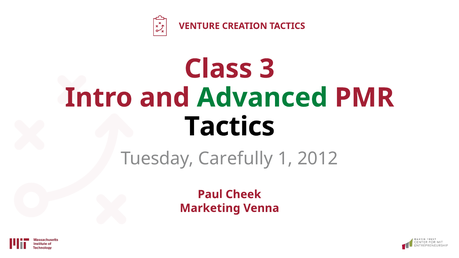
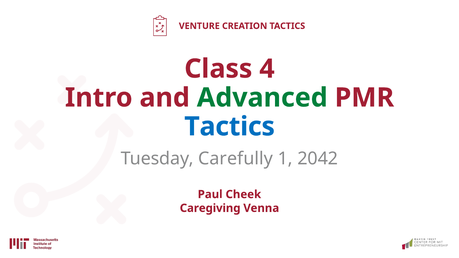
3: 3 -> 4
Tactics at (230, 127) colour: black -> blue
2012: 2012 -> 2042
Marketing: Marketing -> Caregiving
